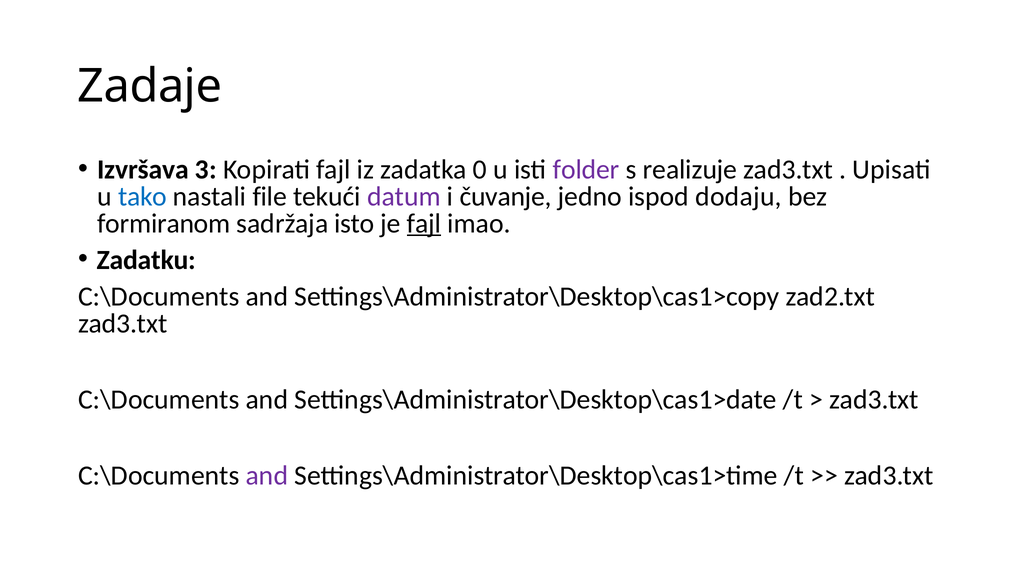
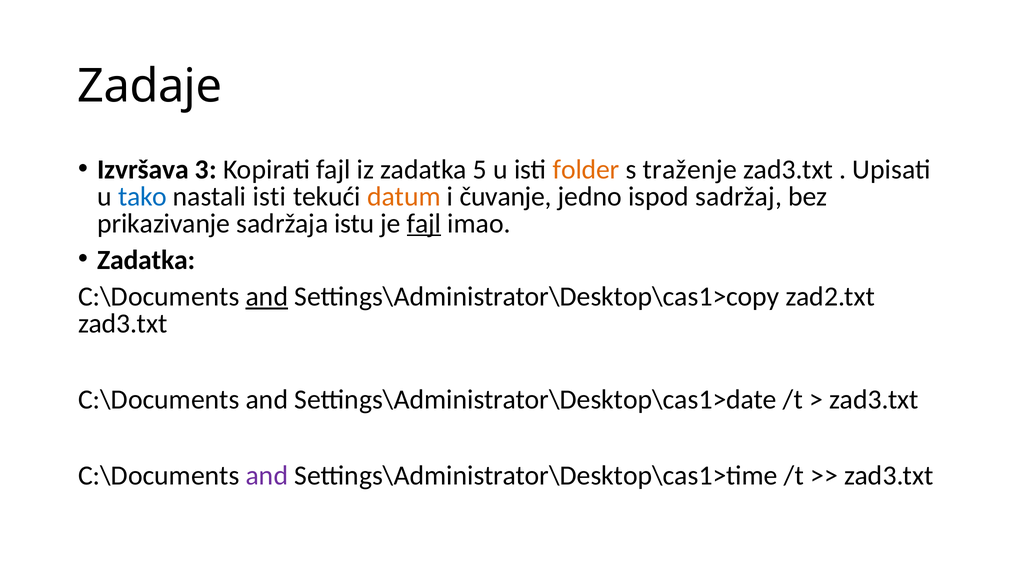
0: 0 -> 5
folder colour: purple -> orange
realizuje: realizuje -> traženje
nastali file: file -> isti
datum colour: purple -> orange
dodaju: dodaju -> sadržaj
formiranom: formiranom -> prikazivanje
isto: isto -> istu
Zadatku at (146, 260): Zadatku -> Zadatka
and at (267, 297) underline: none -> present
